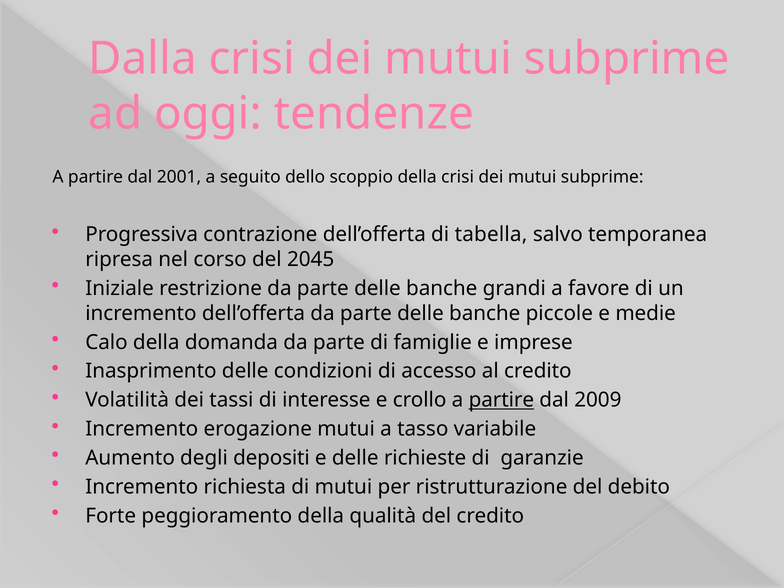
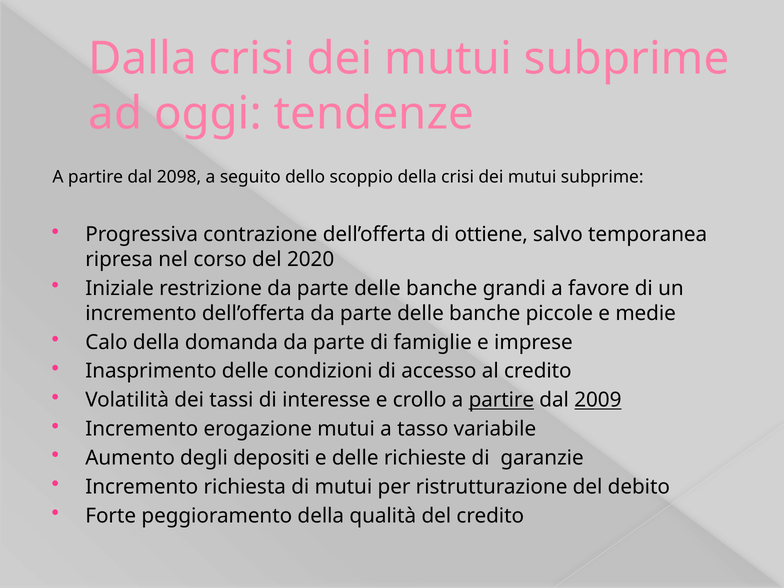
2001: 2001 -> 2098
tabella: tabella -> ottiene
2045: 2045 -> 2020
2009 underline: none -> present
